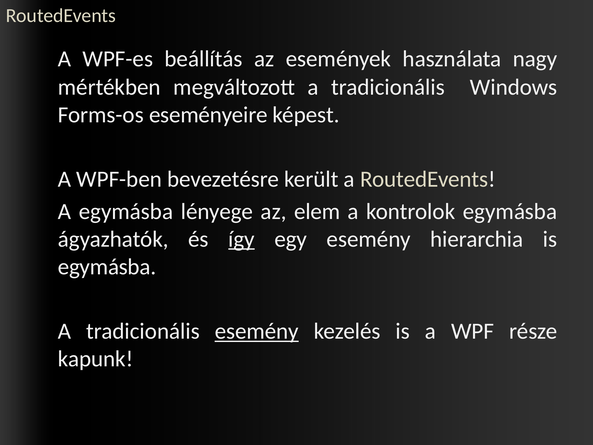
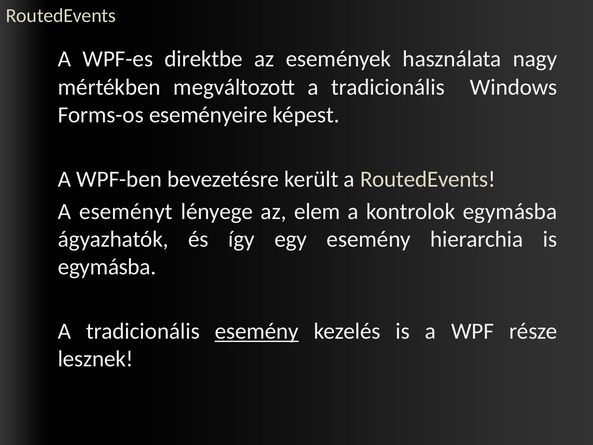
beállítás: beállítás -> direktbe
A egymásba: egymásba -> eseményt
így underline: present -> none
kapunk: kapunk -> lesznek
